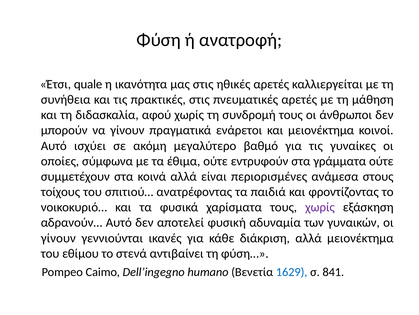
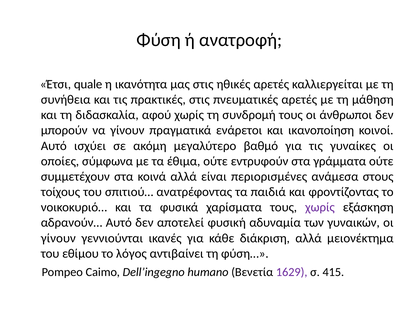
και μειονέκτημα: μειονέκτημα -> ικανοποίηση
στενά: στενά -> λόγος
1629 colour: blue -> purple
841: 841 -> 415
